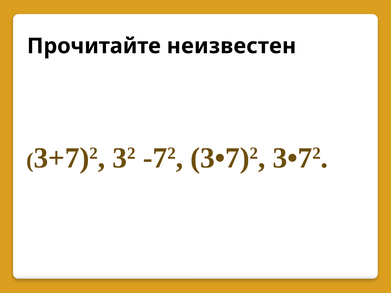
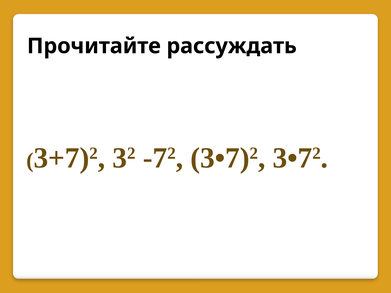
неизвестен: неизвестен -> рассуждать
